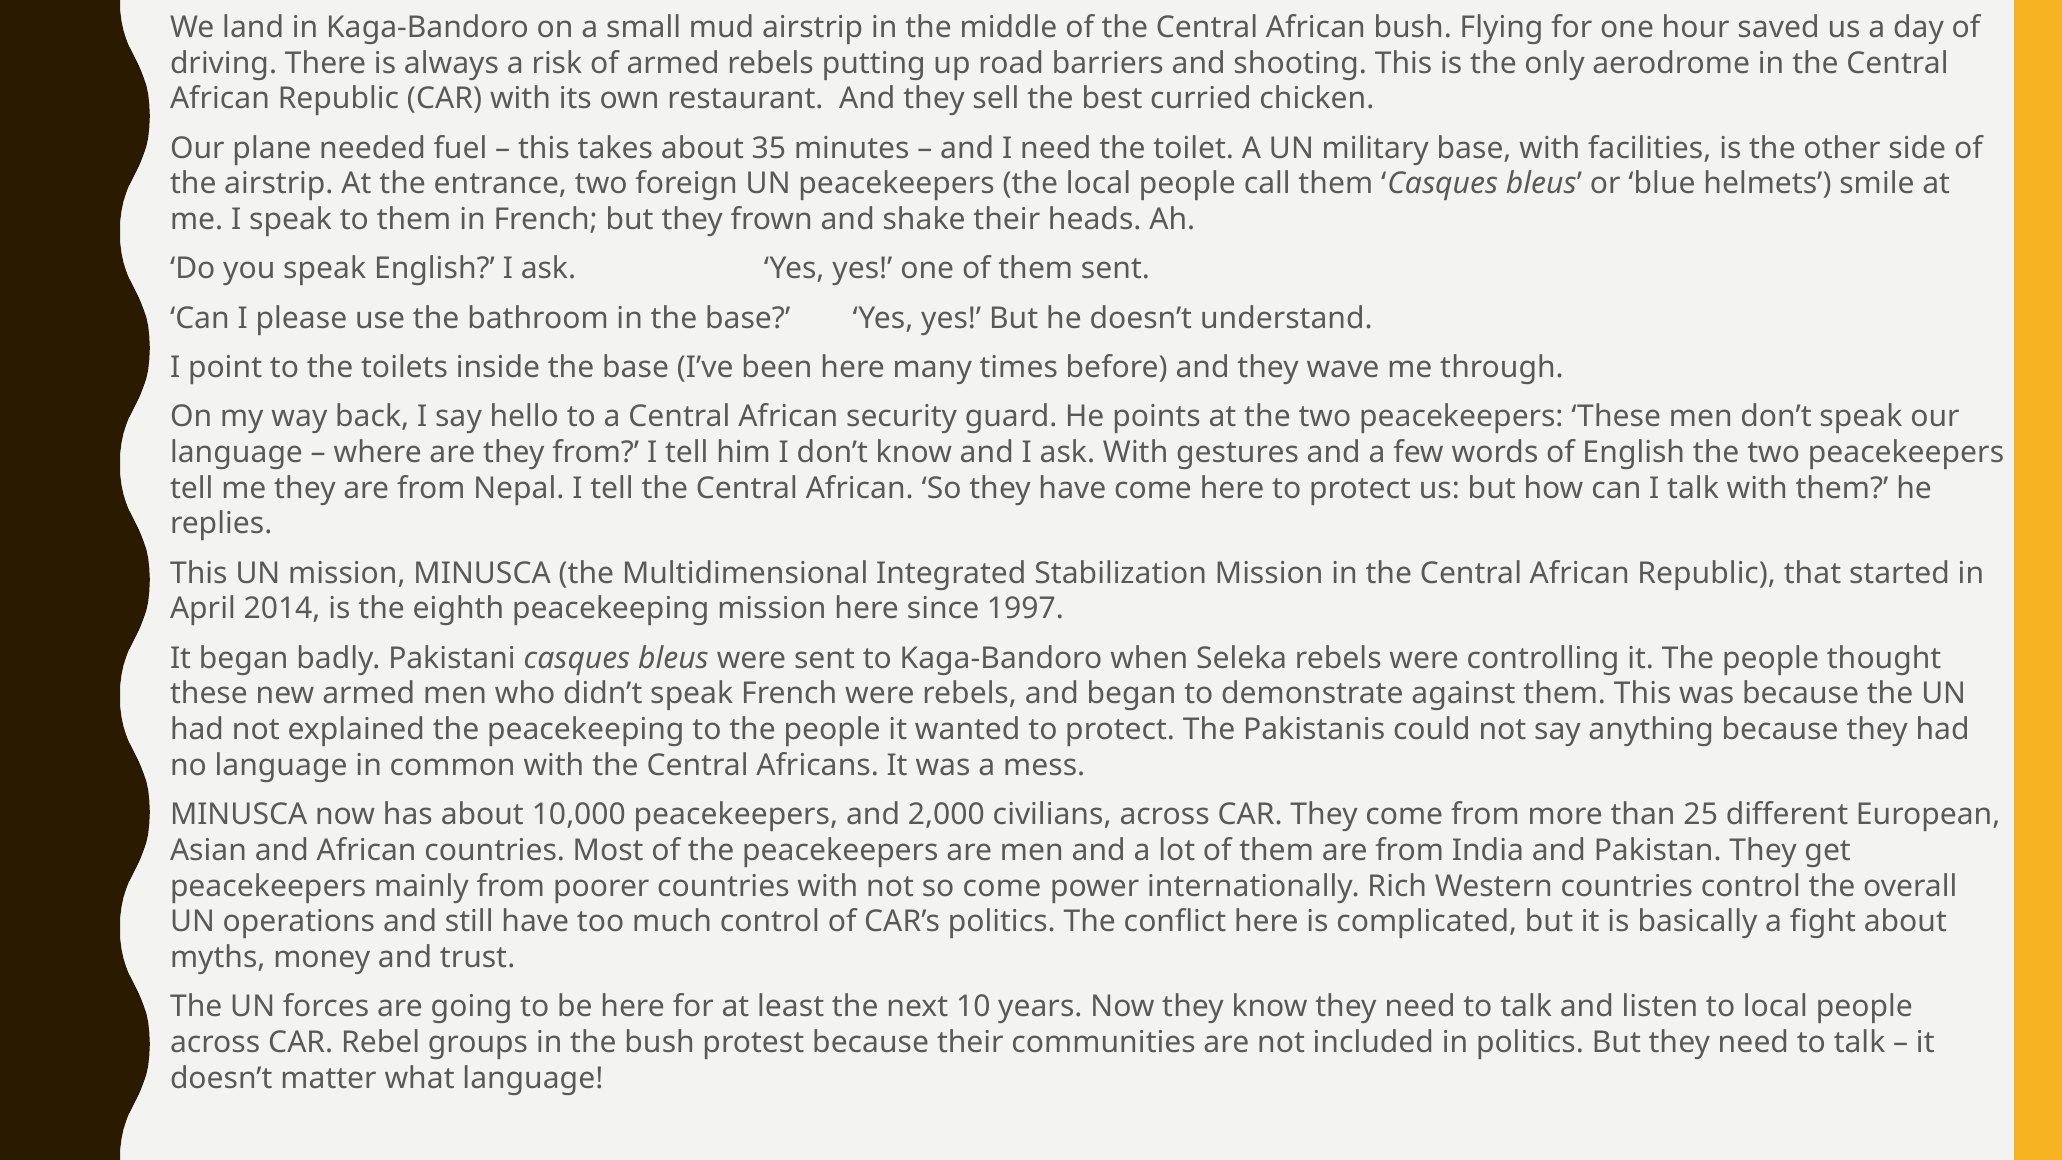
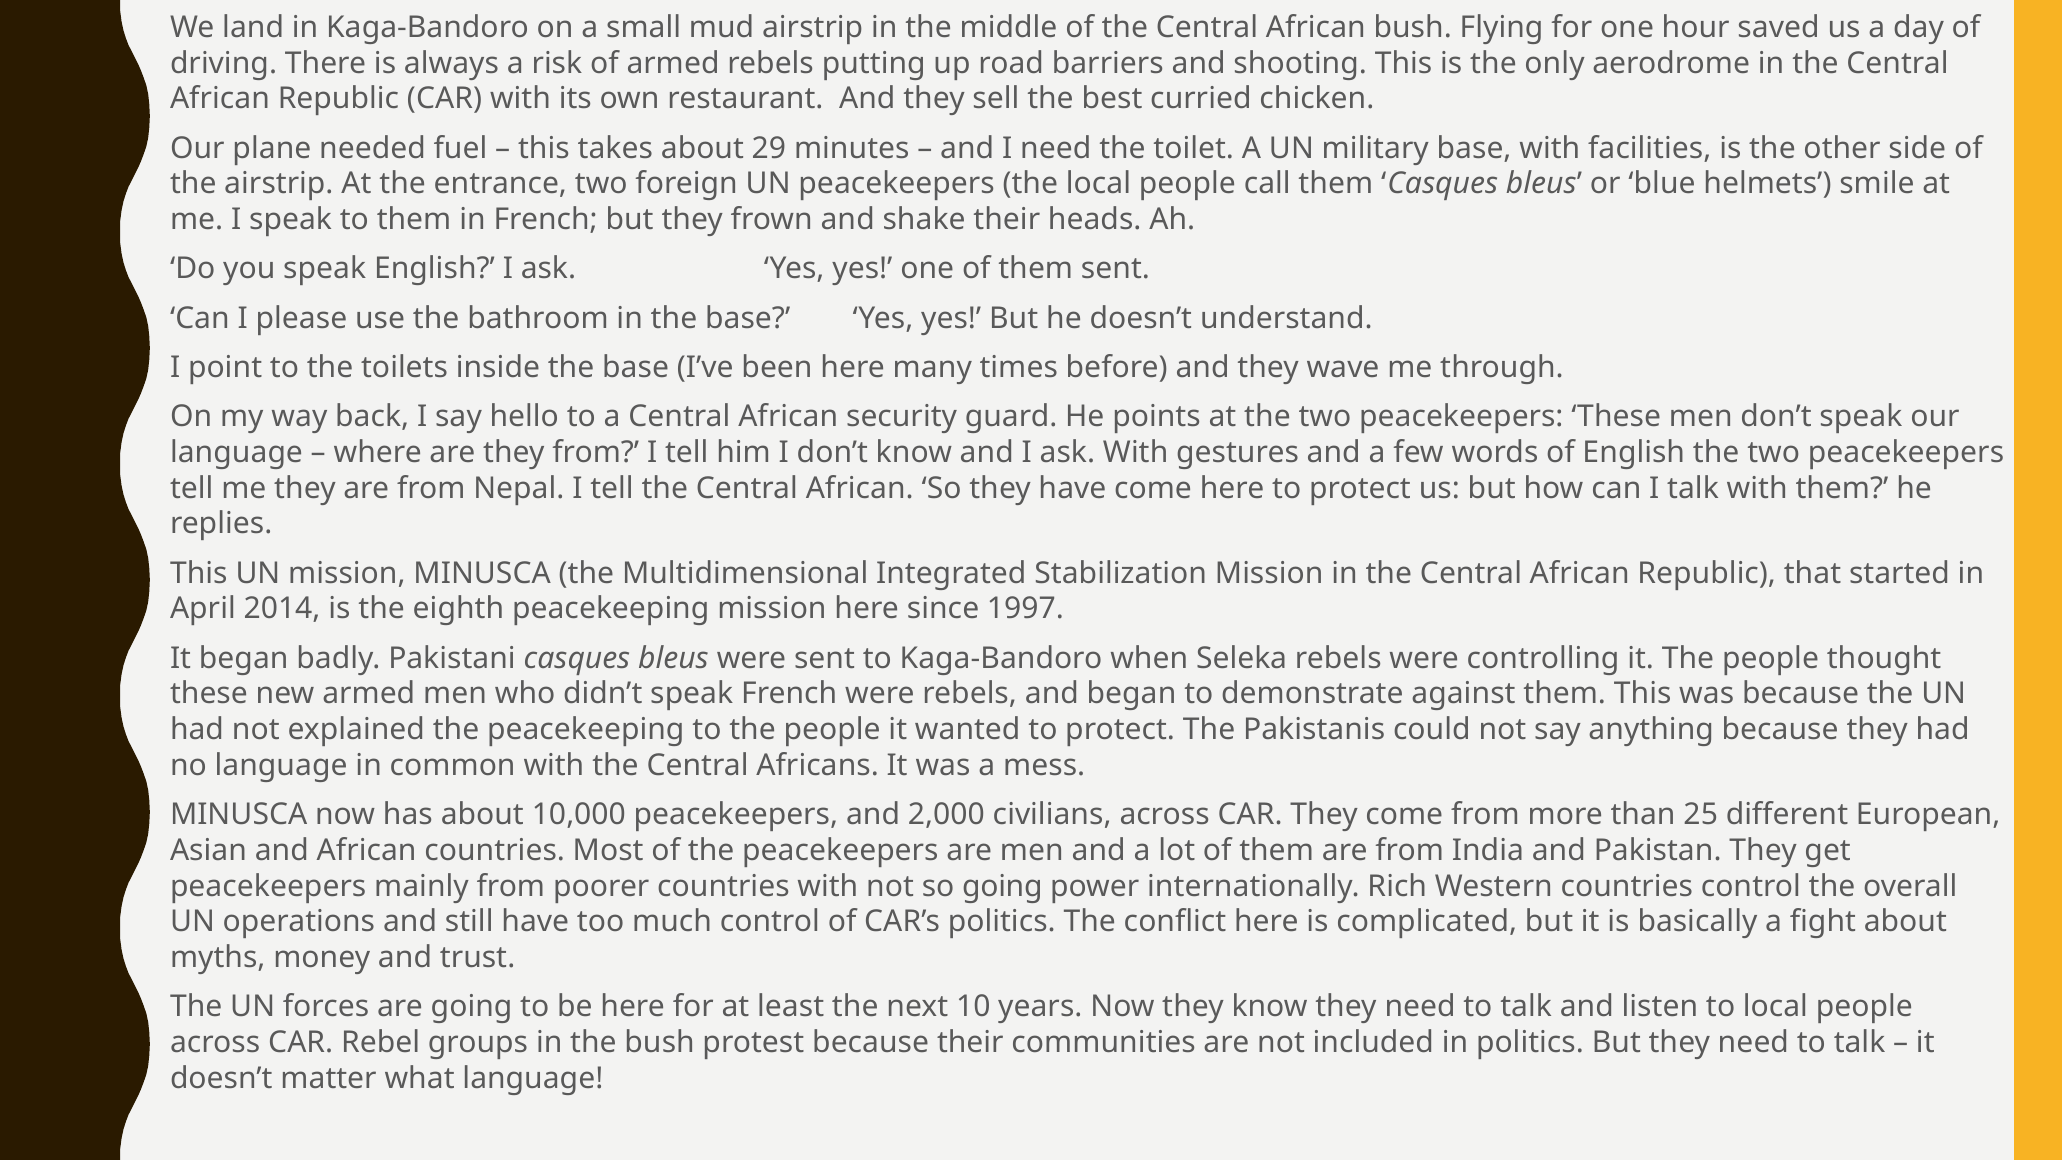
35: 35 -> 29
so come: come -> going
